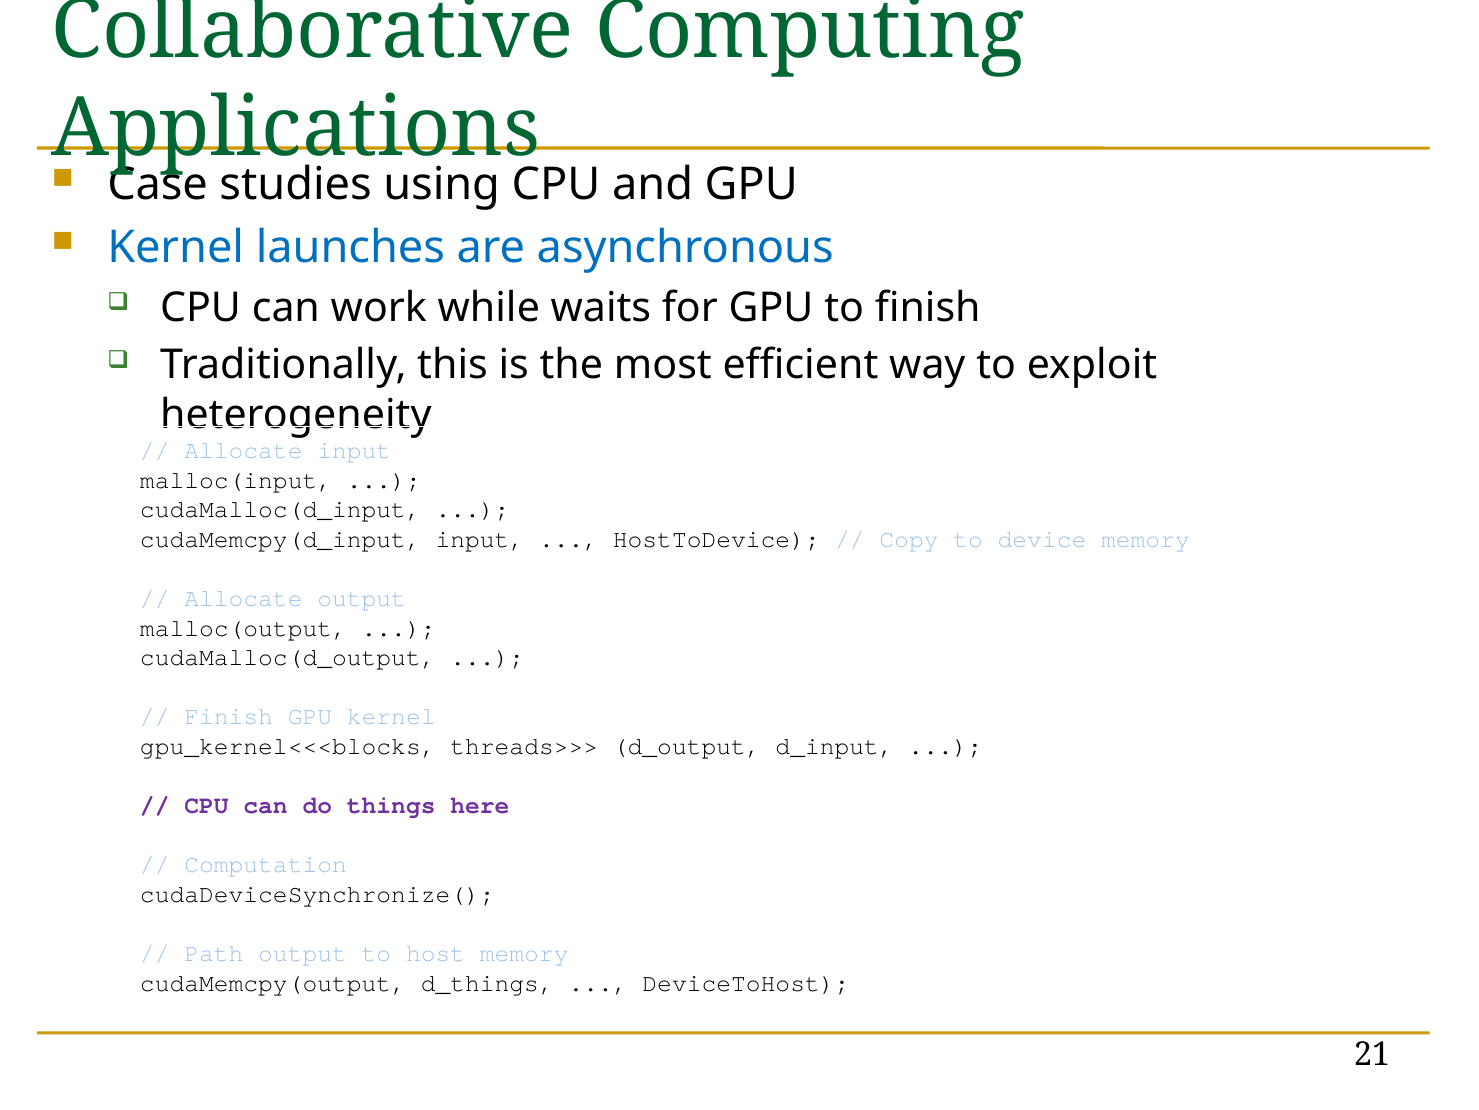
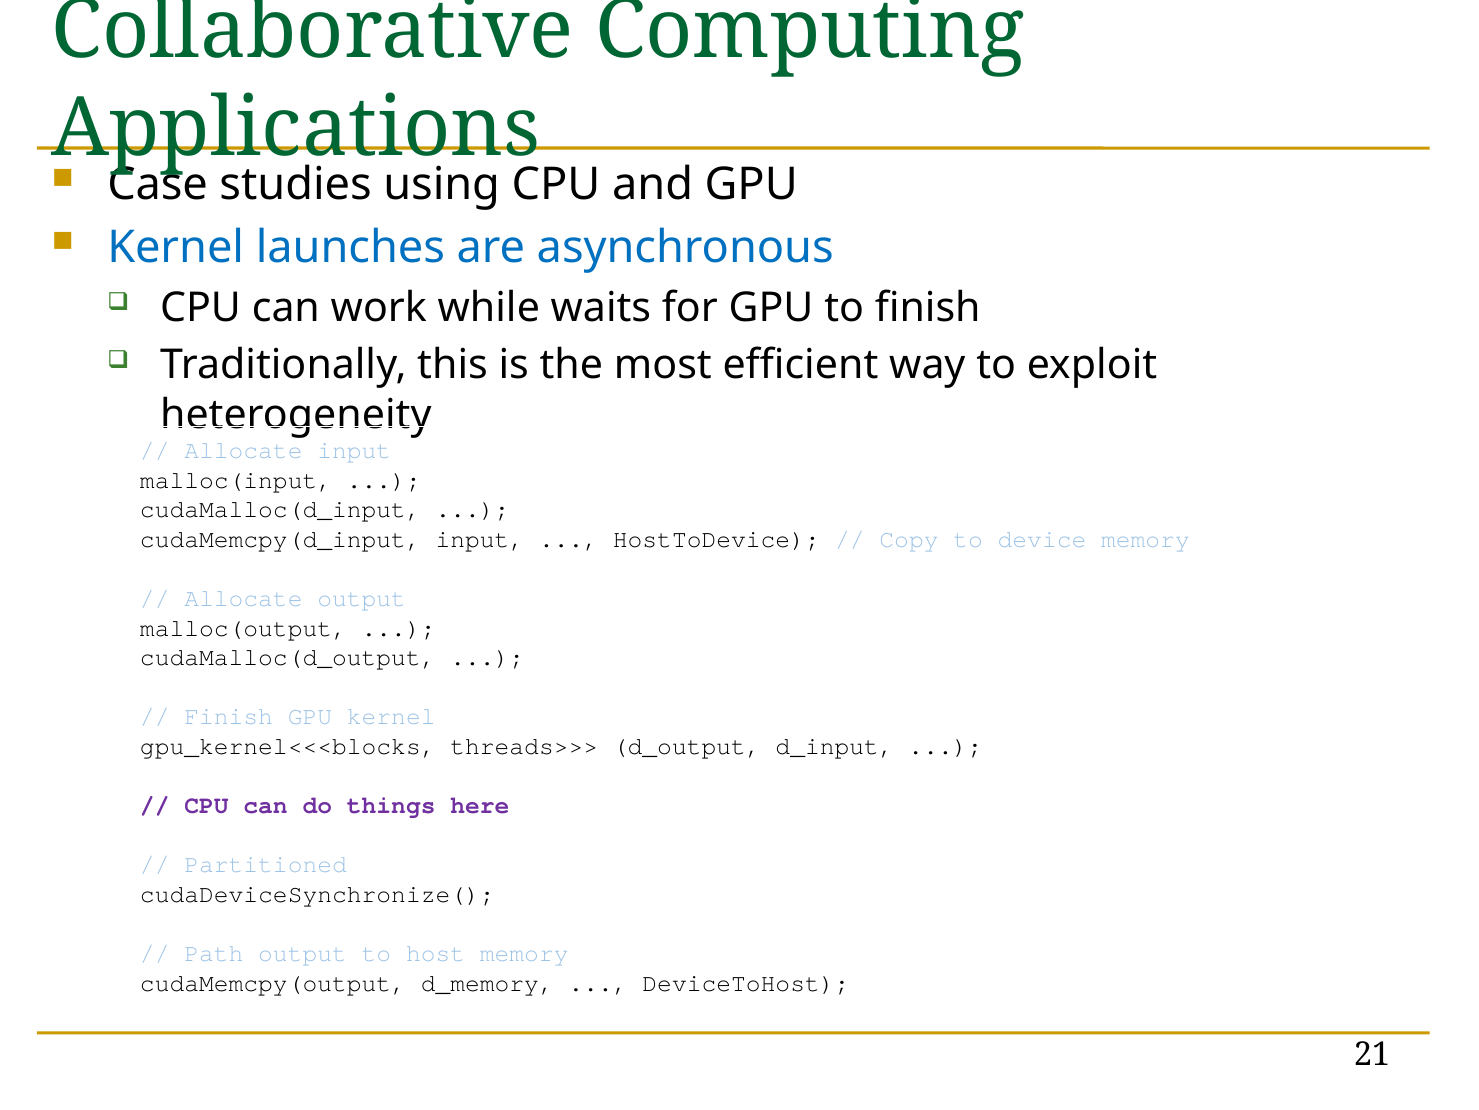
Computation: Computation -> Partitioned
d_things: d_things -> d_memory
